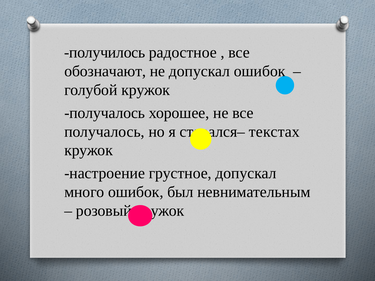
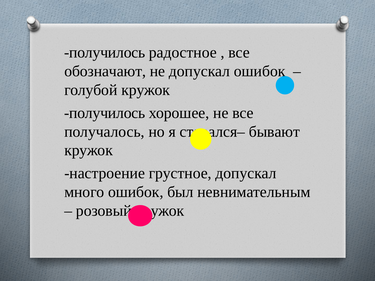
получалось at (105, 113): получалось -> получилось
текстах: текстах -> бывают
